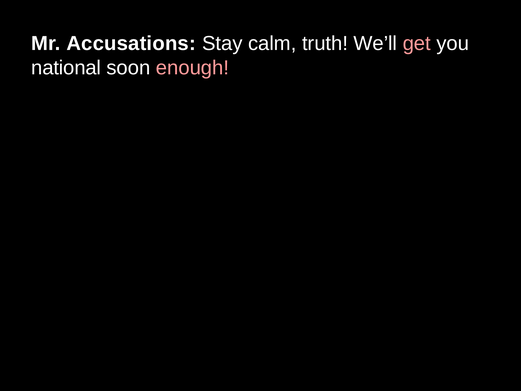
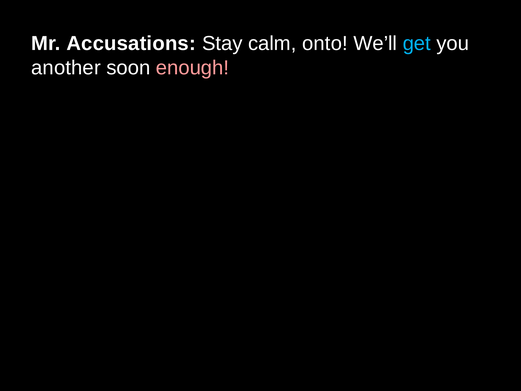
truth: truth -> onto
get colour: pink -> light blue
national: national -> another
